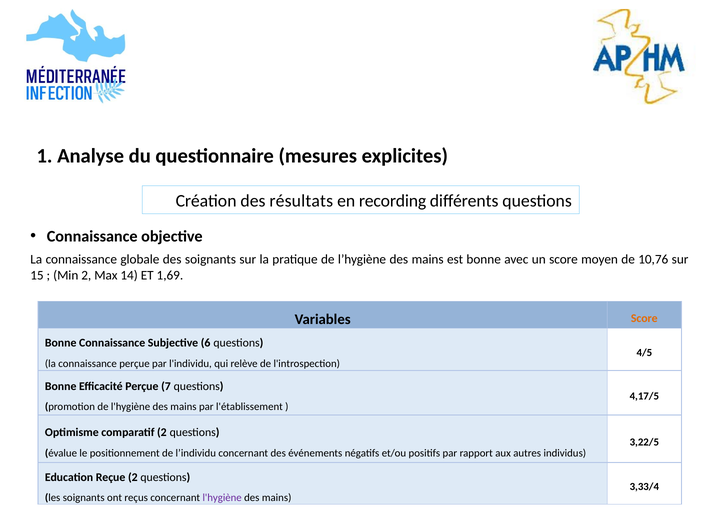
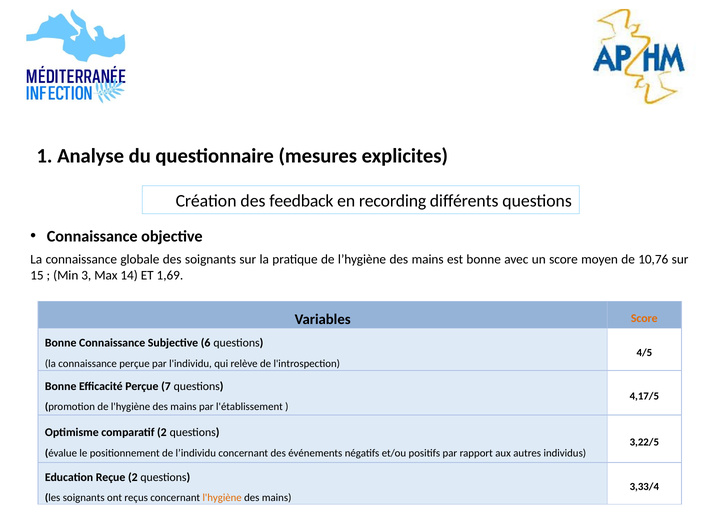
résultats: résultats -> feedback
Min 2: 2 -> 3
l'hygiène at (222, 498) colour: purple -> orange
